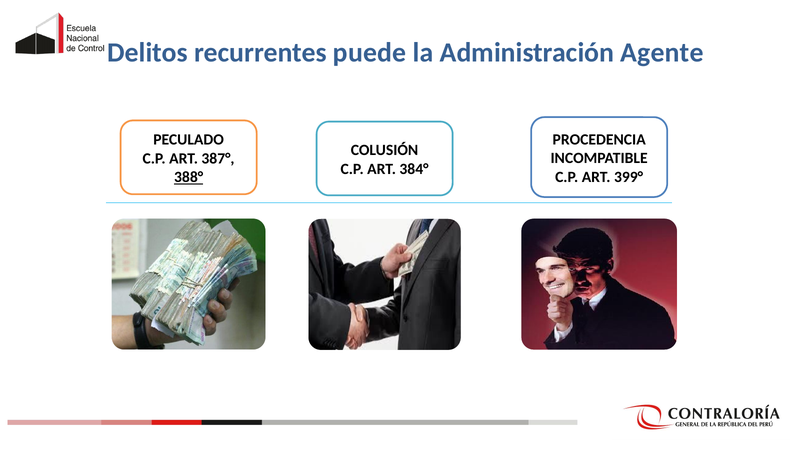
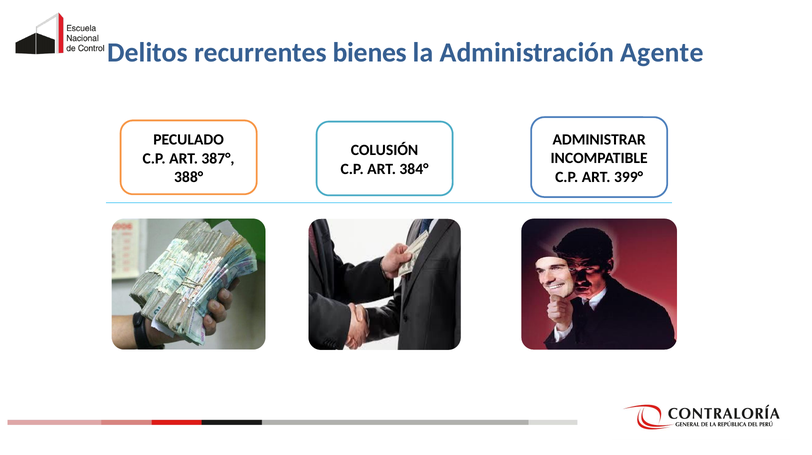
puede: puede -> bienes
PROCEDENCIA: PROCEDENCIA -> ADMINISTRAR
388° underline: present -> none
